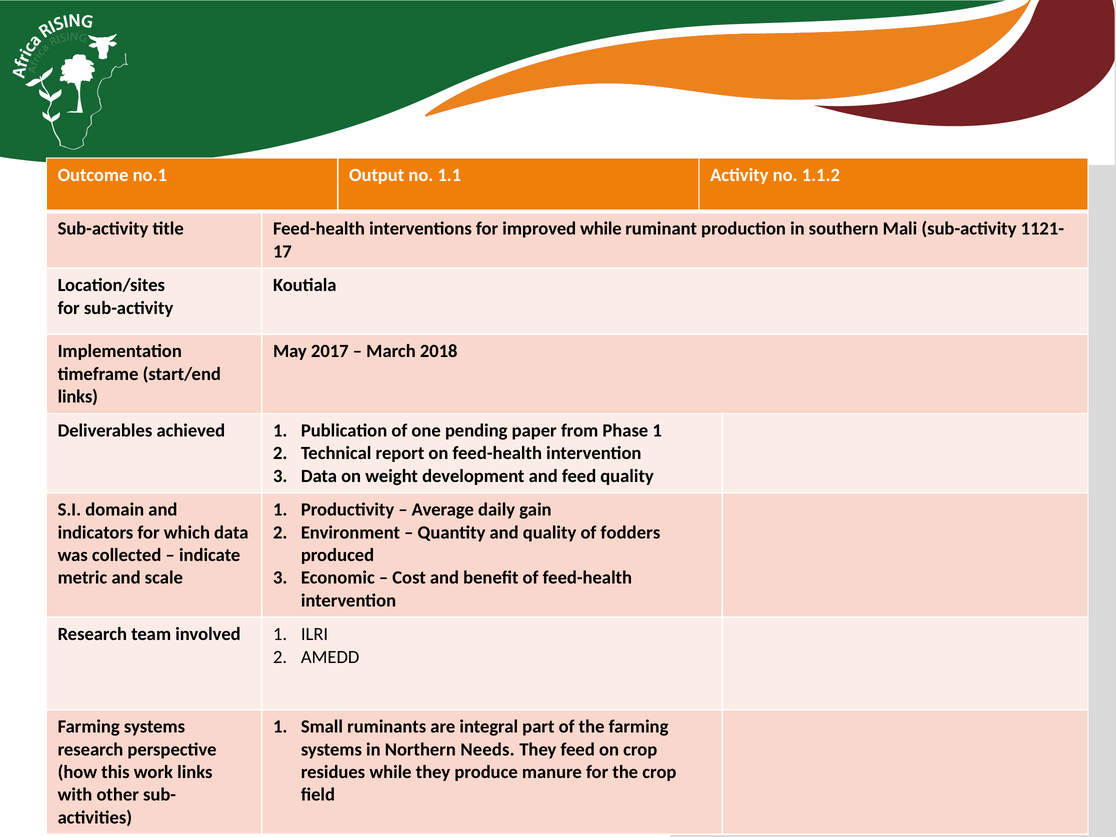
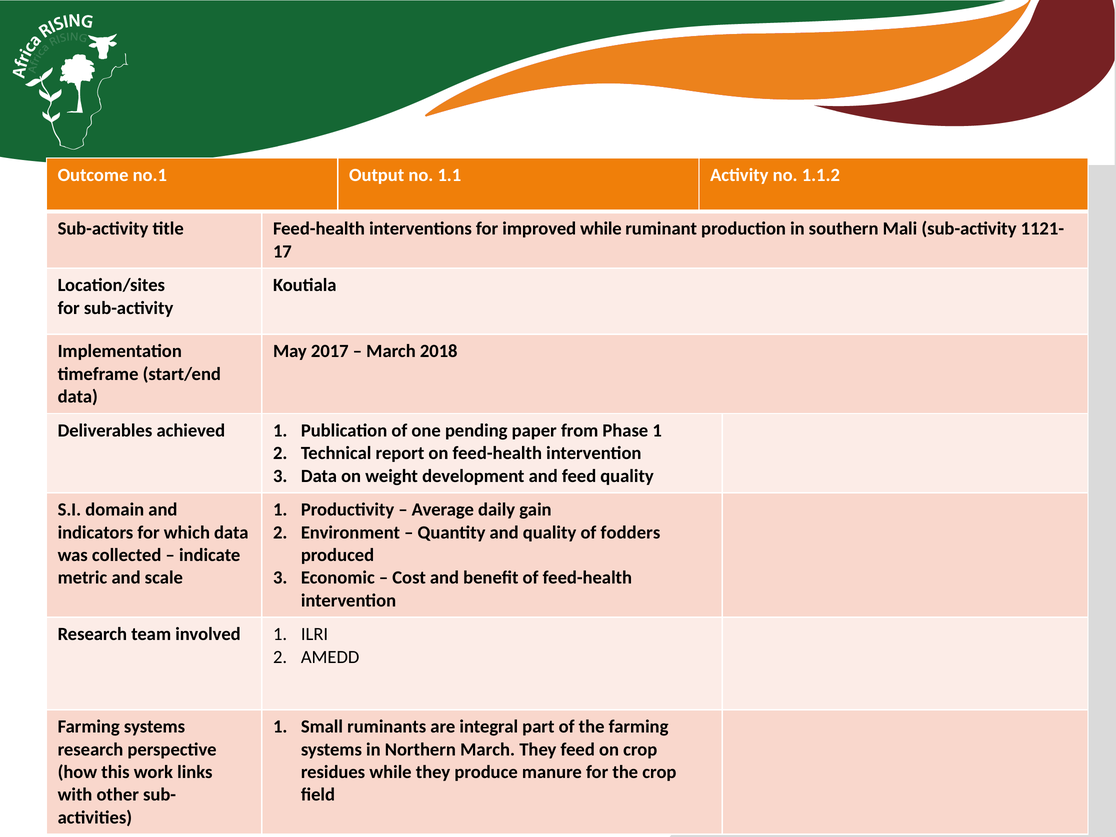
links at (78, 397): links -> data
Northern Needs: Needs -> March
